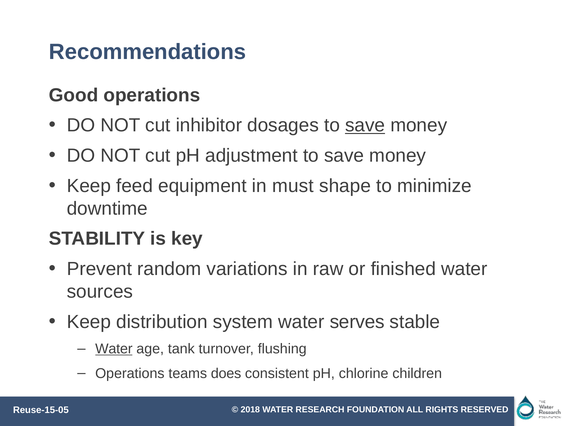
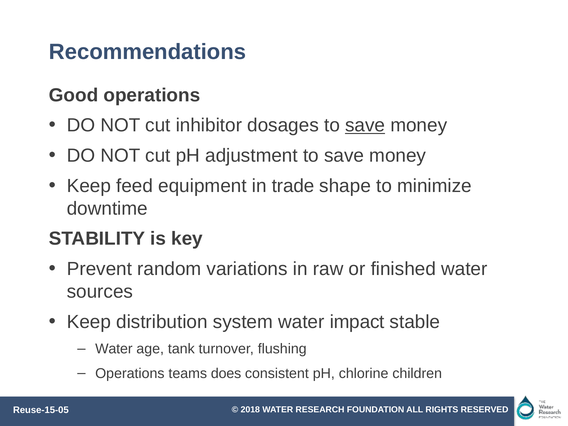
must: must -> trade
serves: serves -> impact
Water at (114, 349) underline: present -> none
